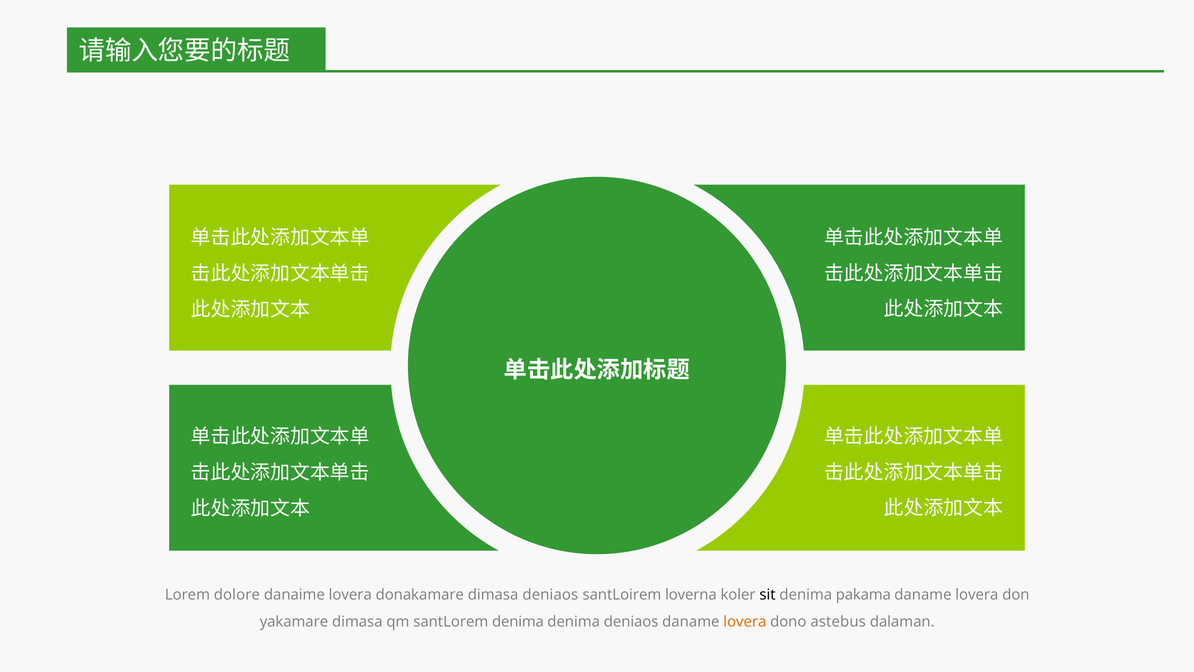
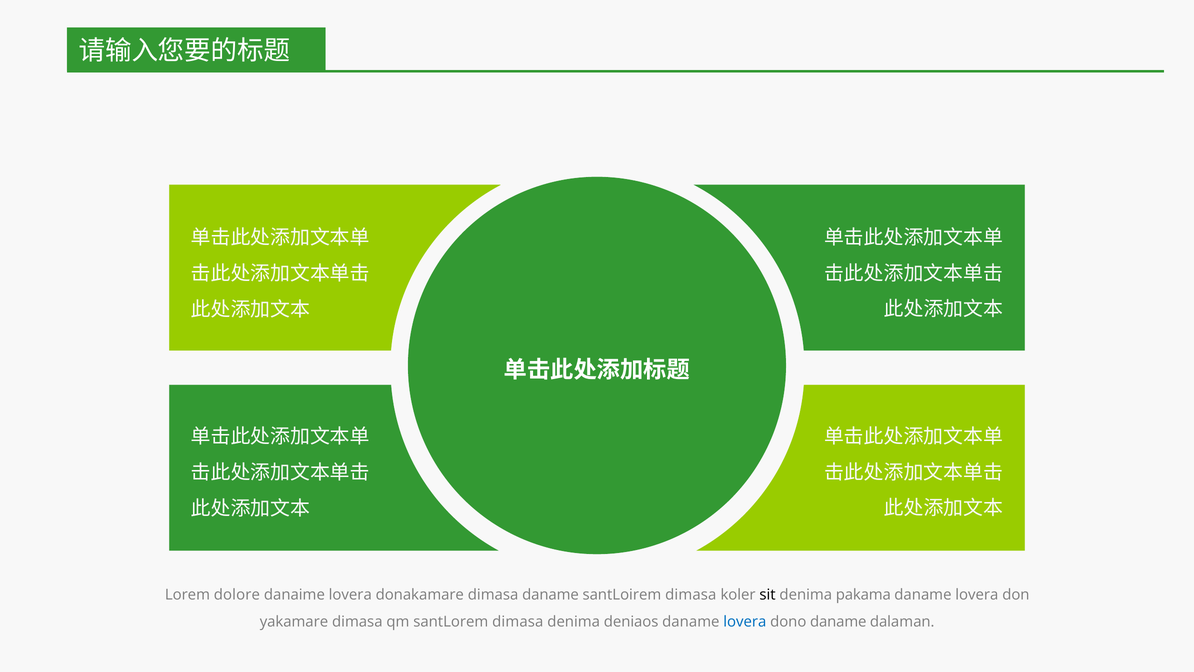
dimasa deniaos: deniaos -> daname
santLoirem loverna: loverna -> dimasa
santLorem denima: denima -> dimasa
lovera at (745, 621) colour: orange -> blue
dono astebus: astebus -> daname
